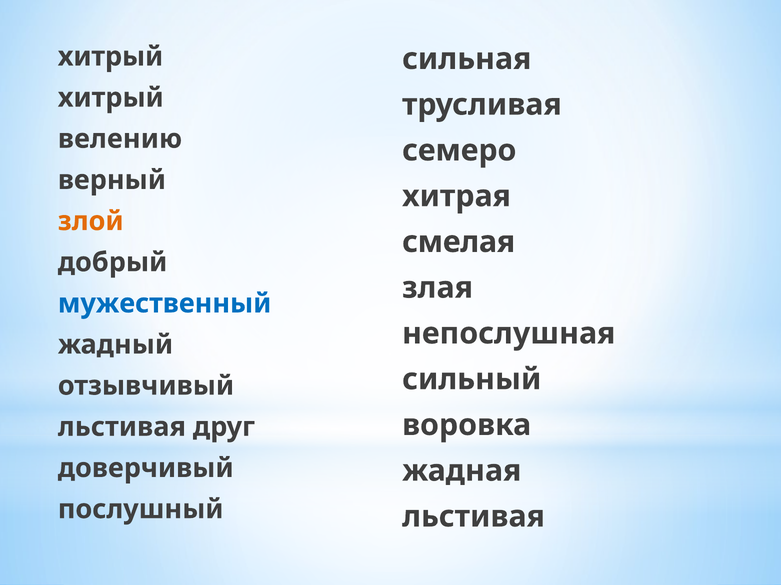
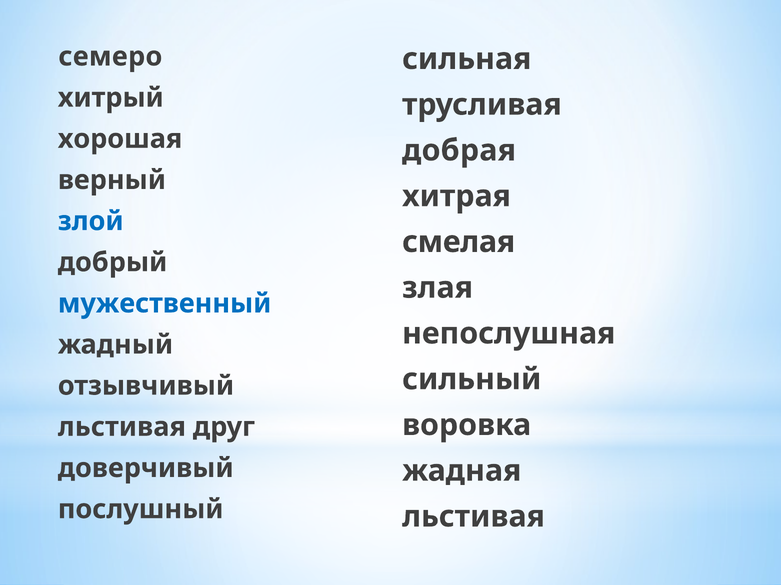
хитрый at (111, 57): хитрый -> семеро
велению: велению -> хорошая
семеро: семеро -> добрая
злой colour: orange -> blue
